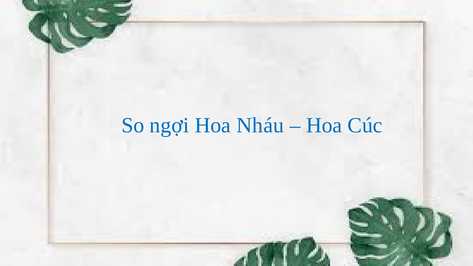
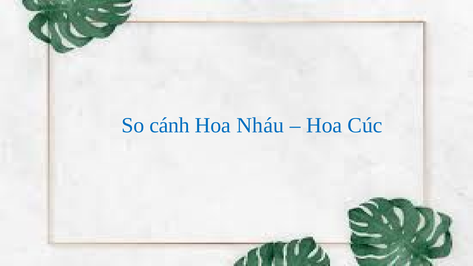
ngợi: ngợi -> cánh
